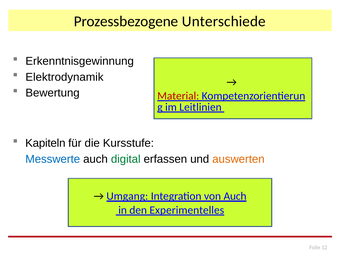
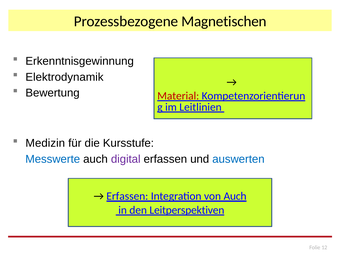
Unterschiede: Unterschiede -> Magnetischen
Kapiteln: Kapiteln -> Medizin
digital colour: green -> purple
auswerten colour: orange -> blue
Umgang at (127, 196): Umgang -> Erfassen
Experimentelles: Experimentelles -> Leitperspektiven
